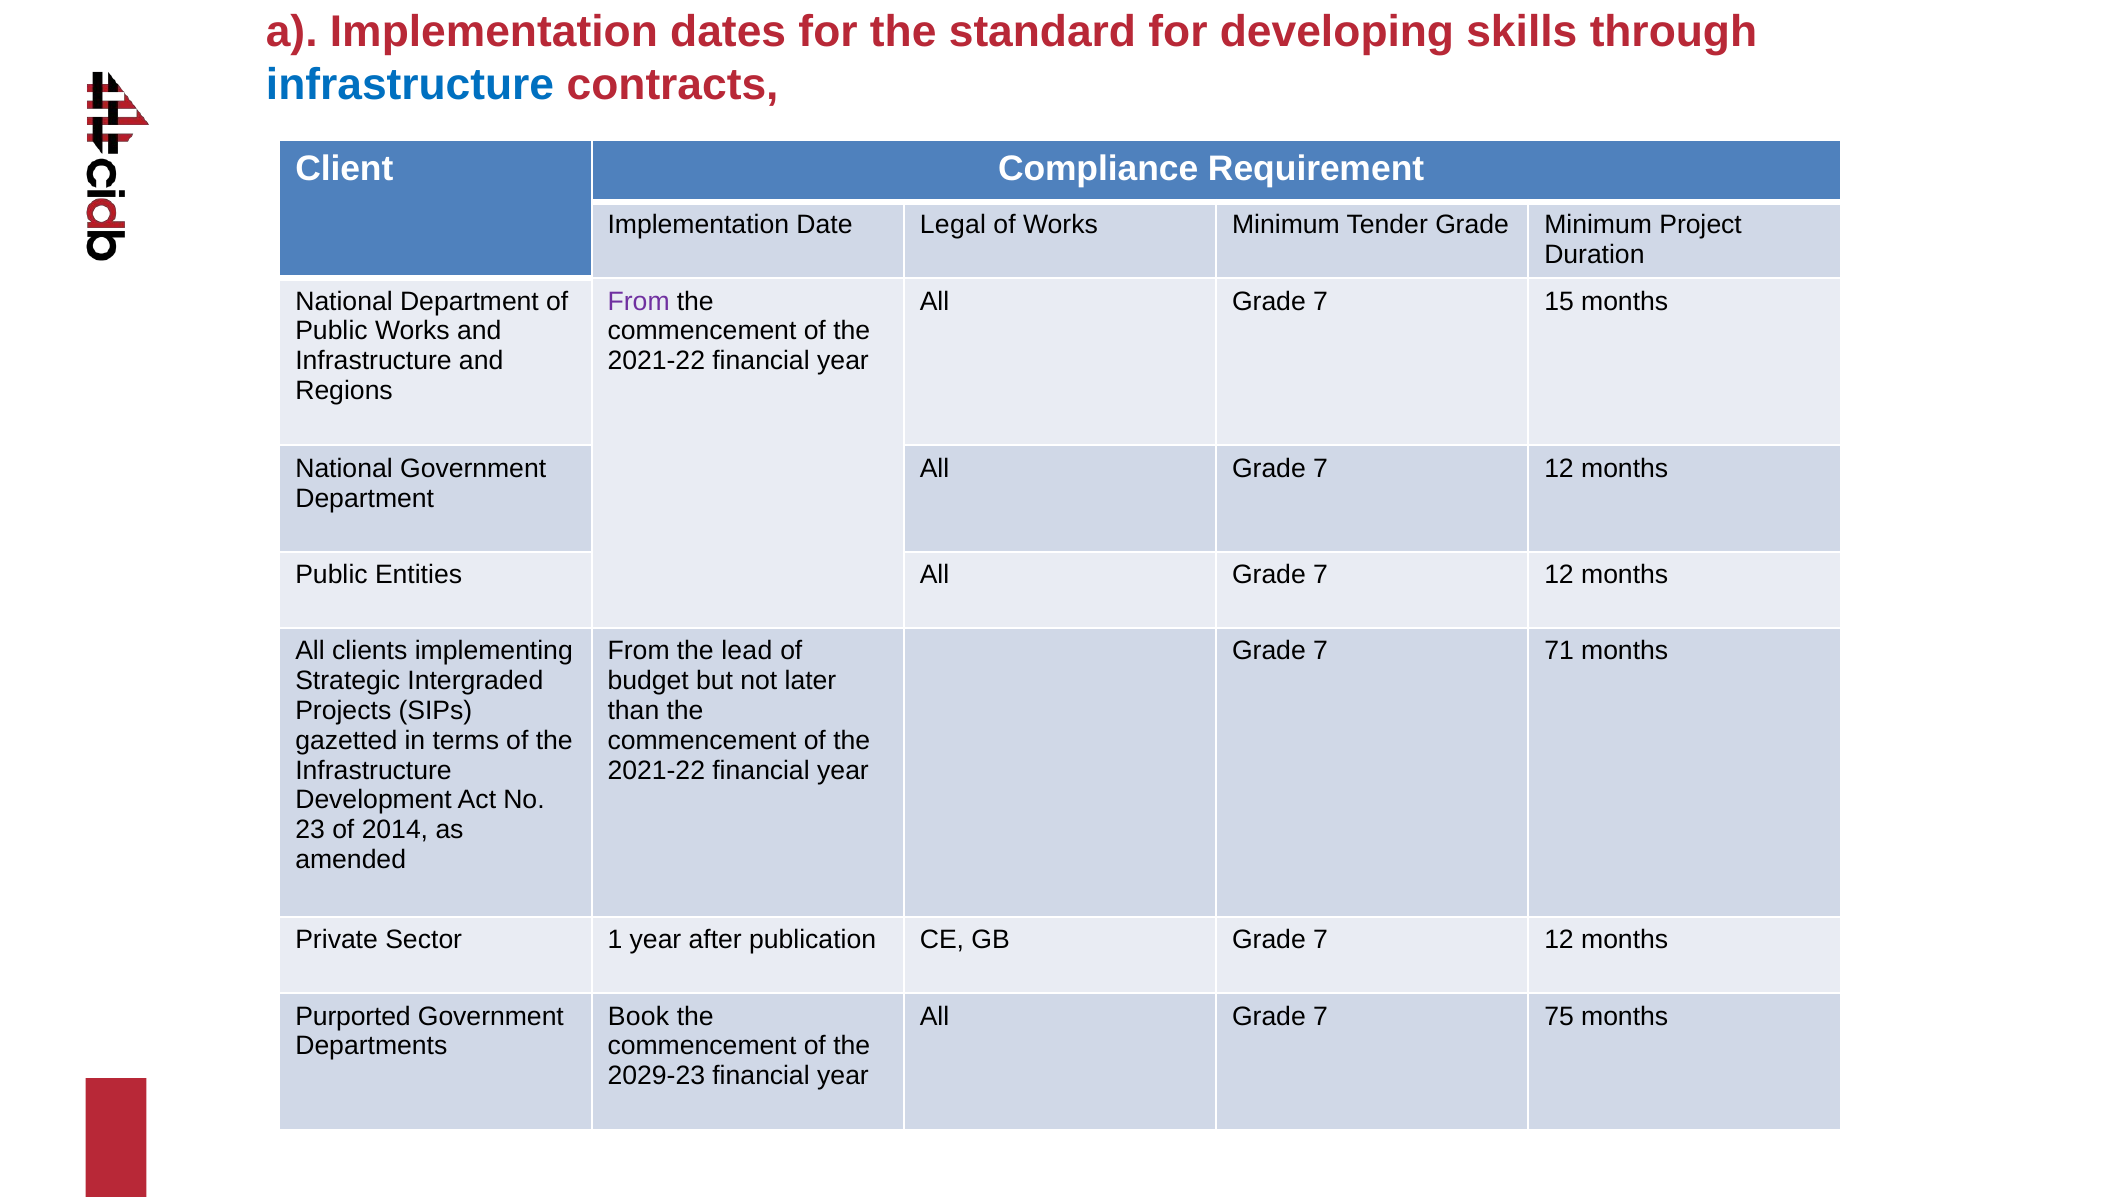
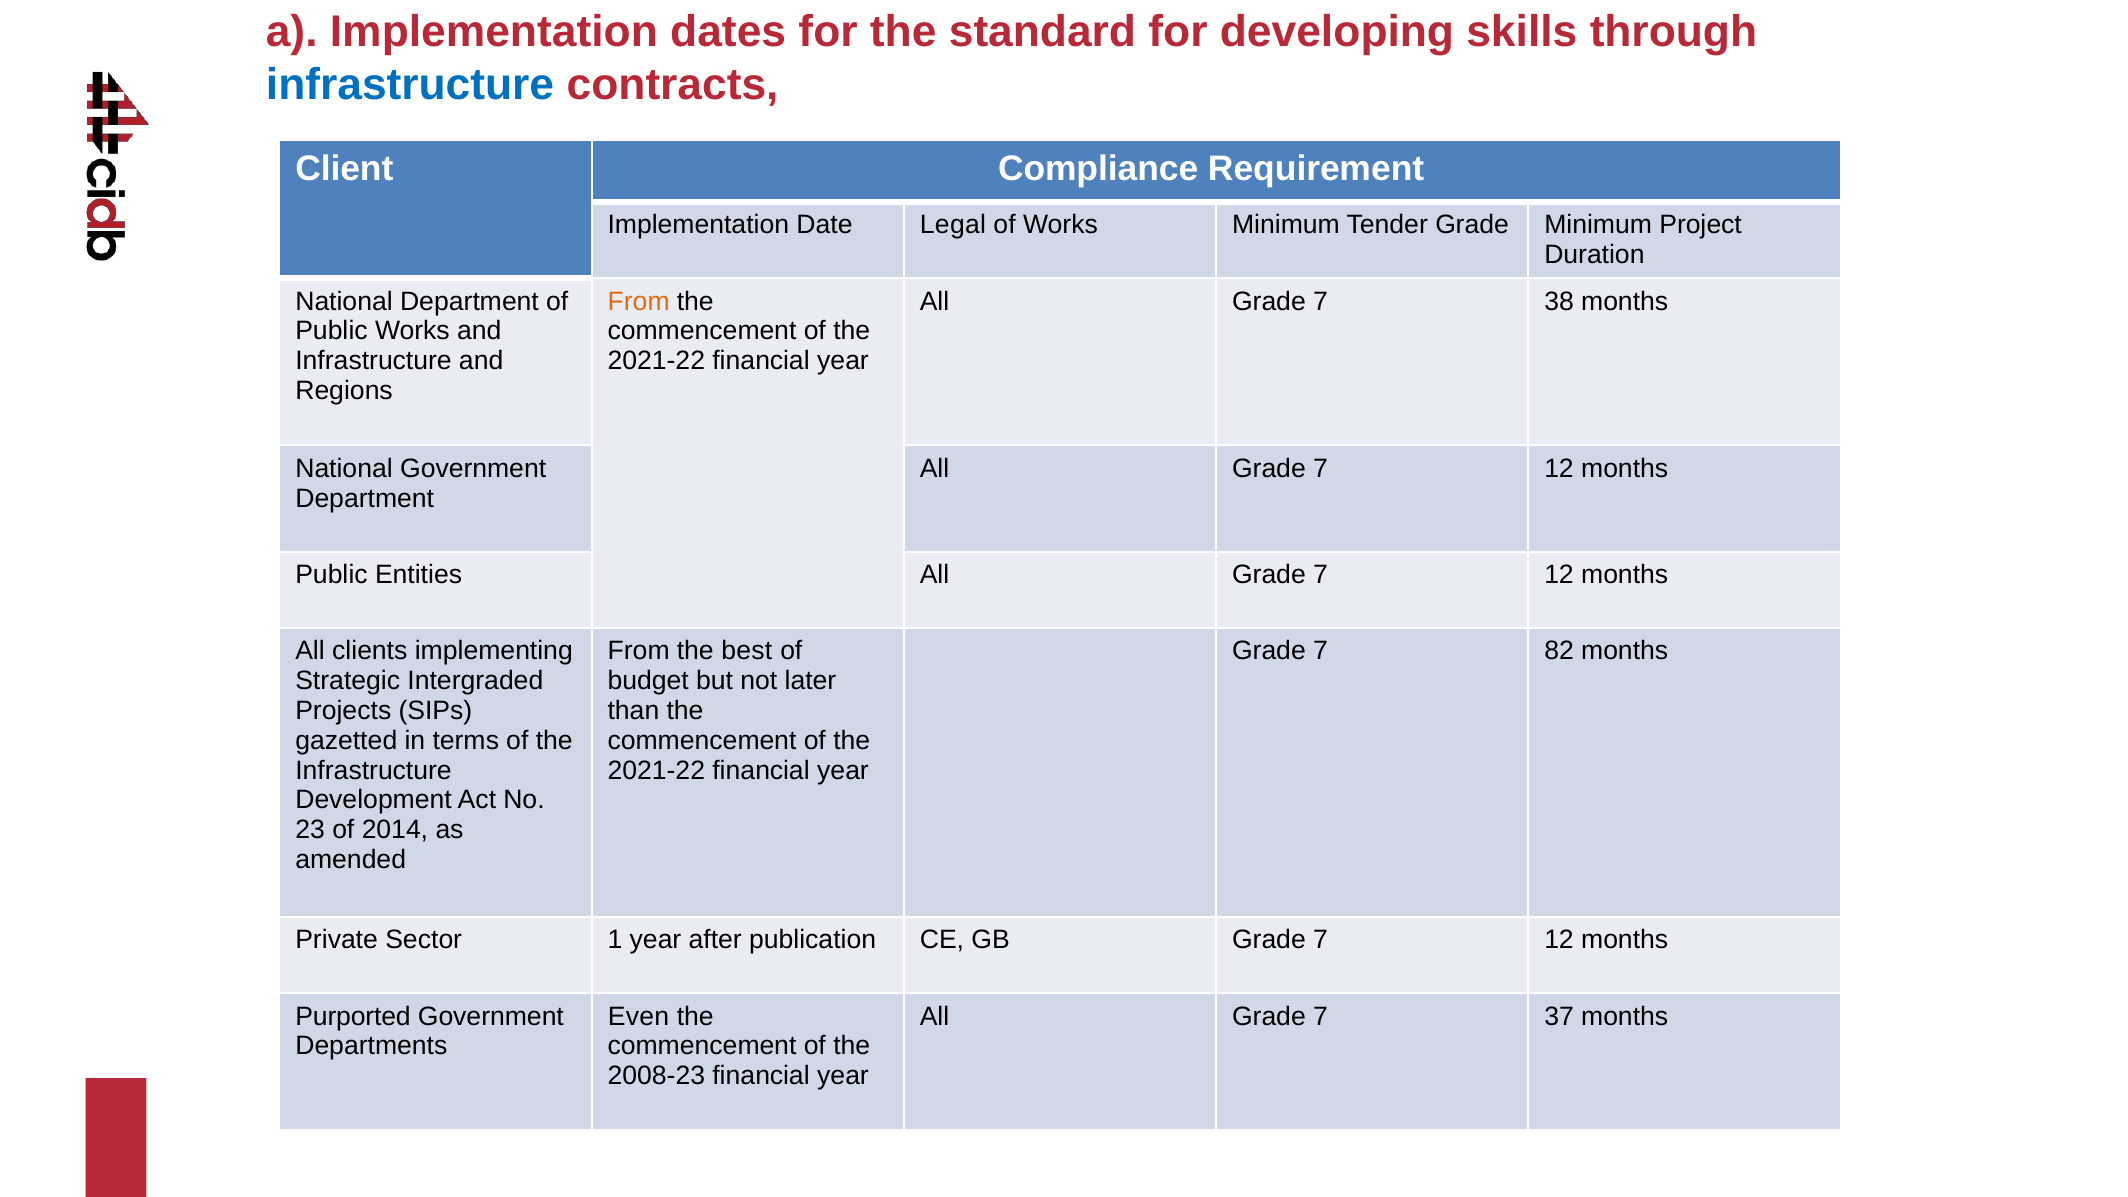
From at (639, 301) colour: purple -> orange
15: 15 -> 38
lead: lead -> best
71: 71 -> 82
Book: Book -> Even
75: 75 -> 37
2029-23: 2029-23 -> 2008-23
